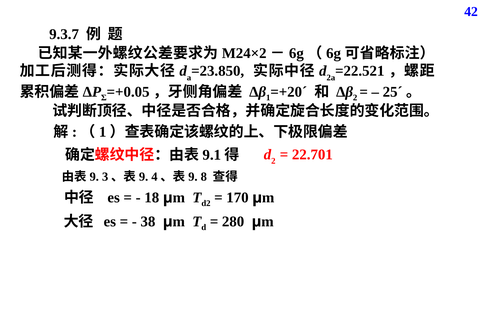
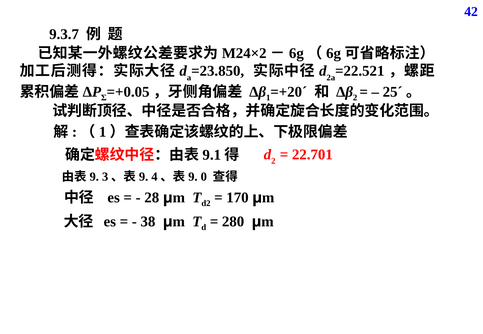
8: 8 -> 0
18: 18 -> 28
